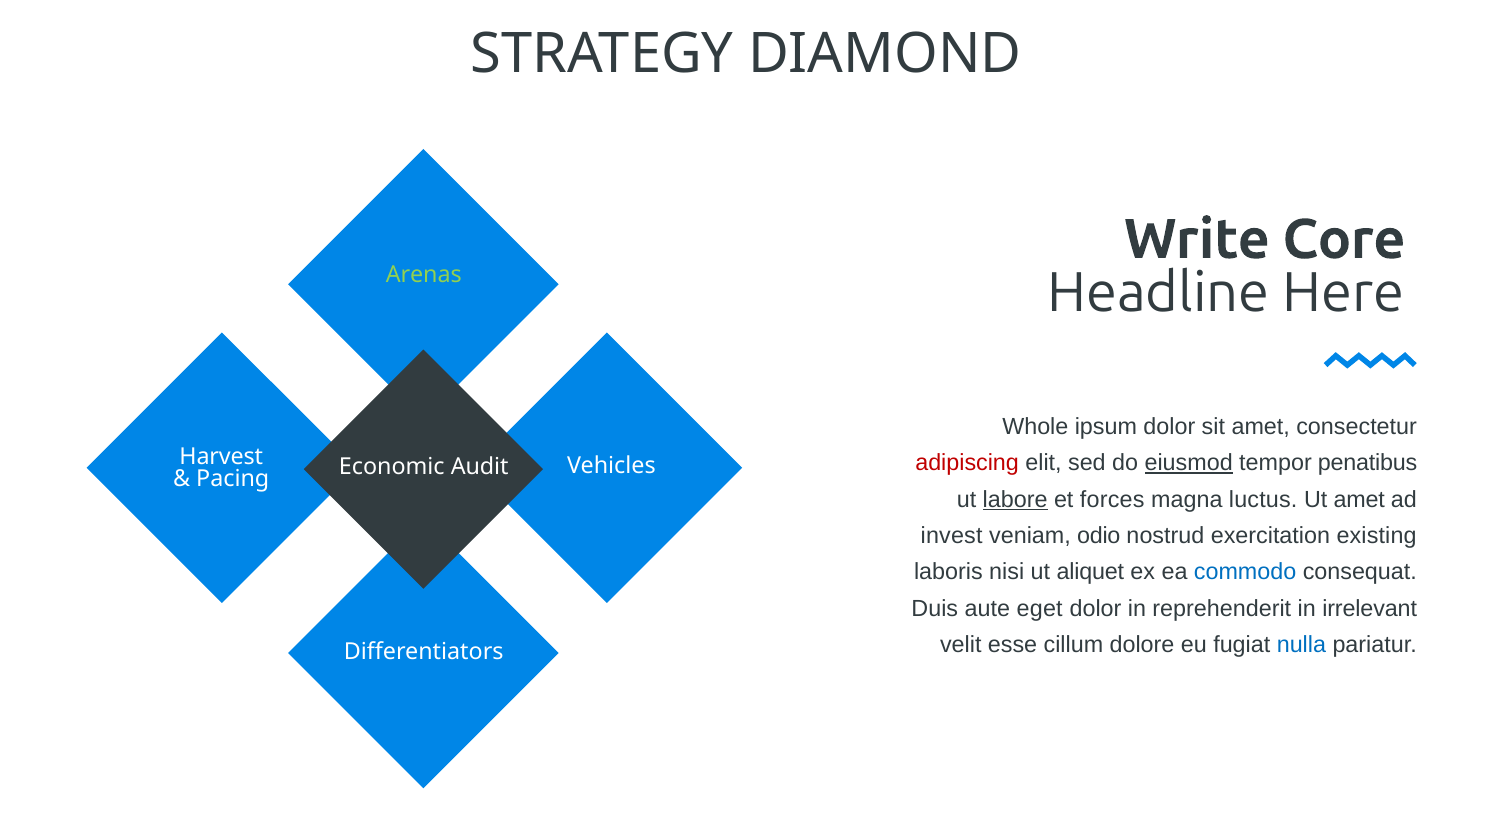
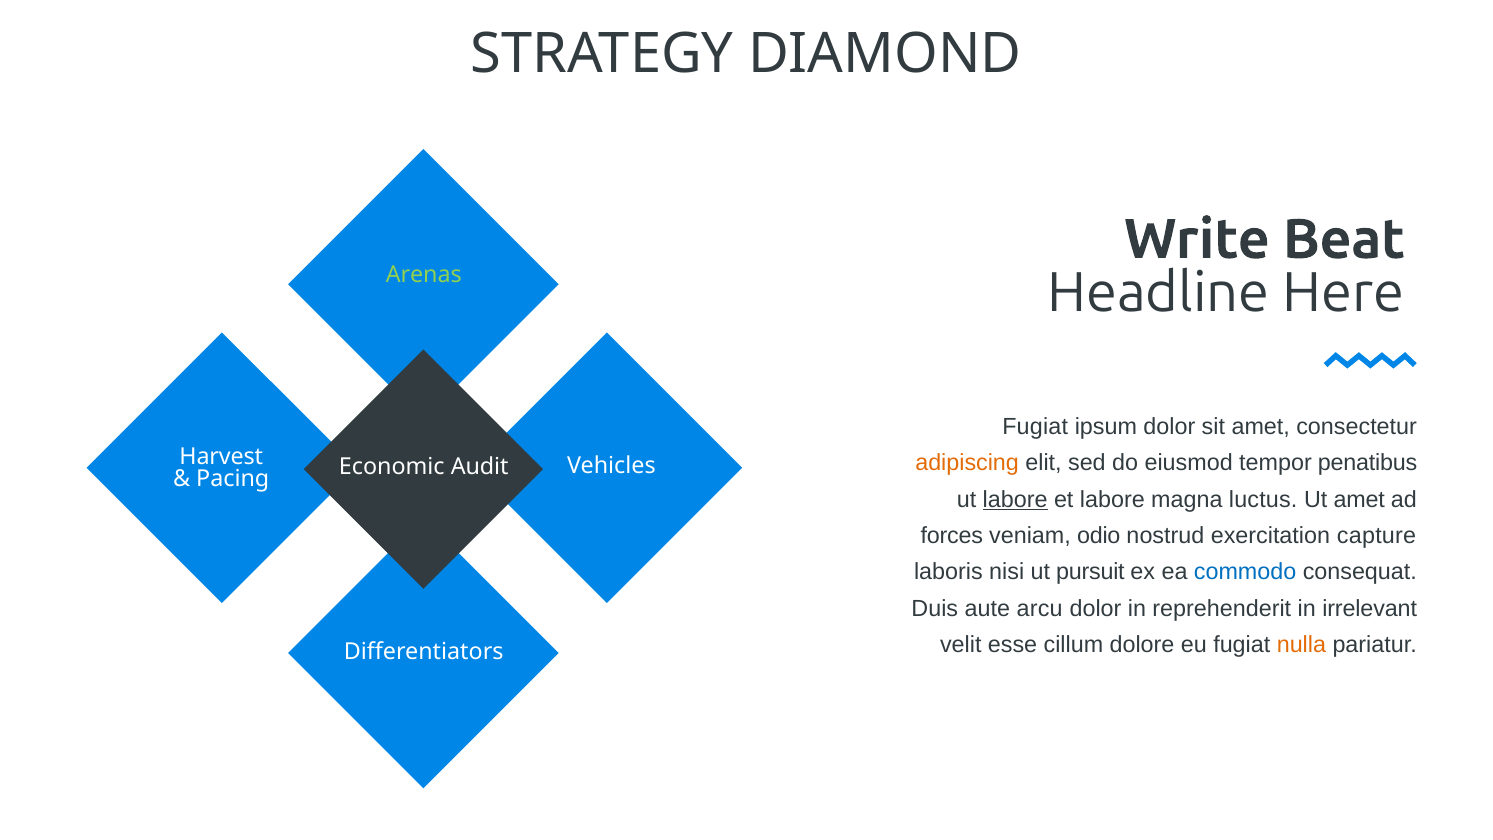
Core: Core -> Beat
Whole at (1035, 427): Whole -> Fugiat
adipiscing colour: red -> orange
eiusmod underline: present -> none
et forces: forces -> labore
invest: invest -> forces
existing: existing -> capture
aliquet: aliquet -> pursuit
eget: eget -> arcu
nulla colour: blue -> orange
